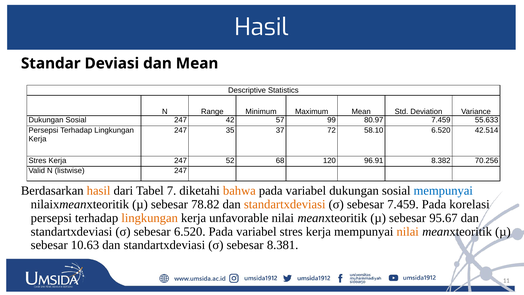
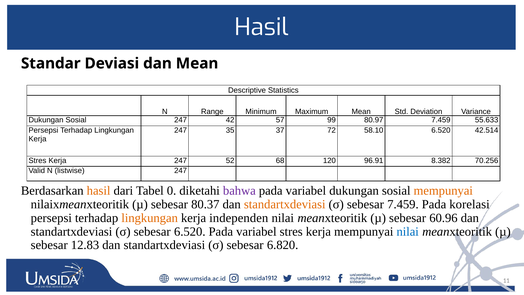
7: 7 -> 0
bahwa colour: orange -> purple
mempunyai at (443, 191) colour: blue -> orange
78.82: 78.82 -> 80.37
unfavorable: unfavorable -> independen
95.67: 95.67 -> 60.96
nilai at (408, 231) colour: orange -> blue
10.63: 10.63 -> 12.83
8.381: 8.381 -> 6.820
